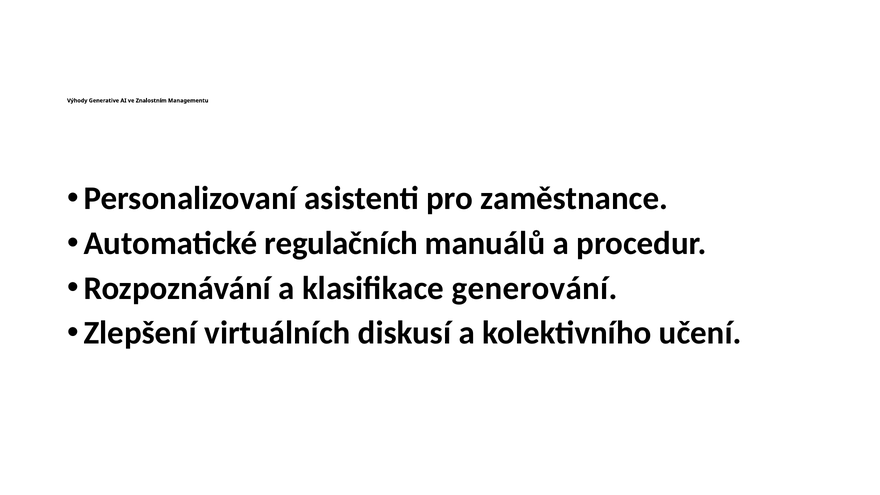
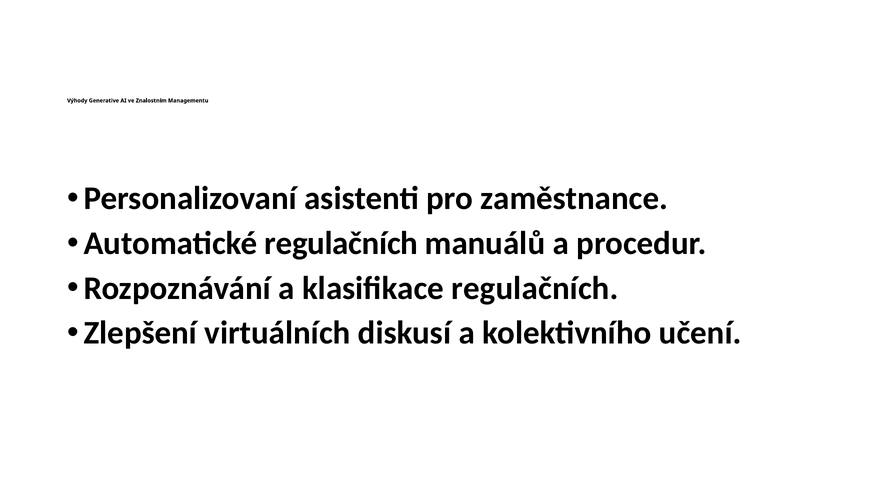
klasifikace generování: generování -> regulačních
